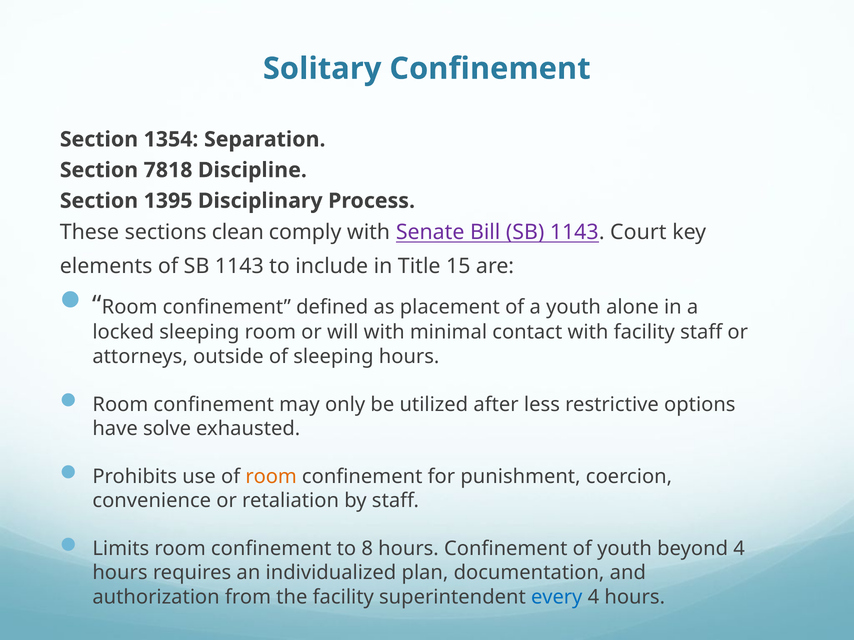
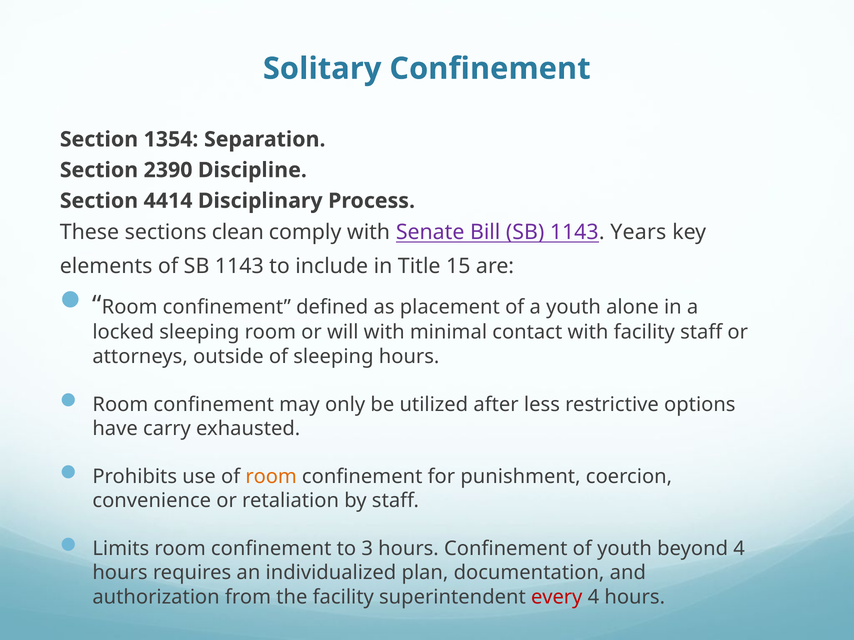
7818: 7818 -> 2390
1395: 1395 -> 4414
Court: Court -> Years
solve: solve -> carry
8: 8 -> 3
every colour: blue -> red
